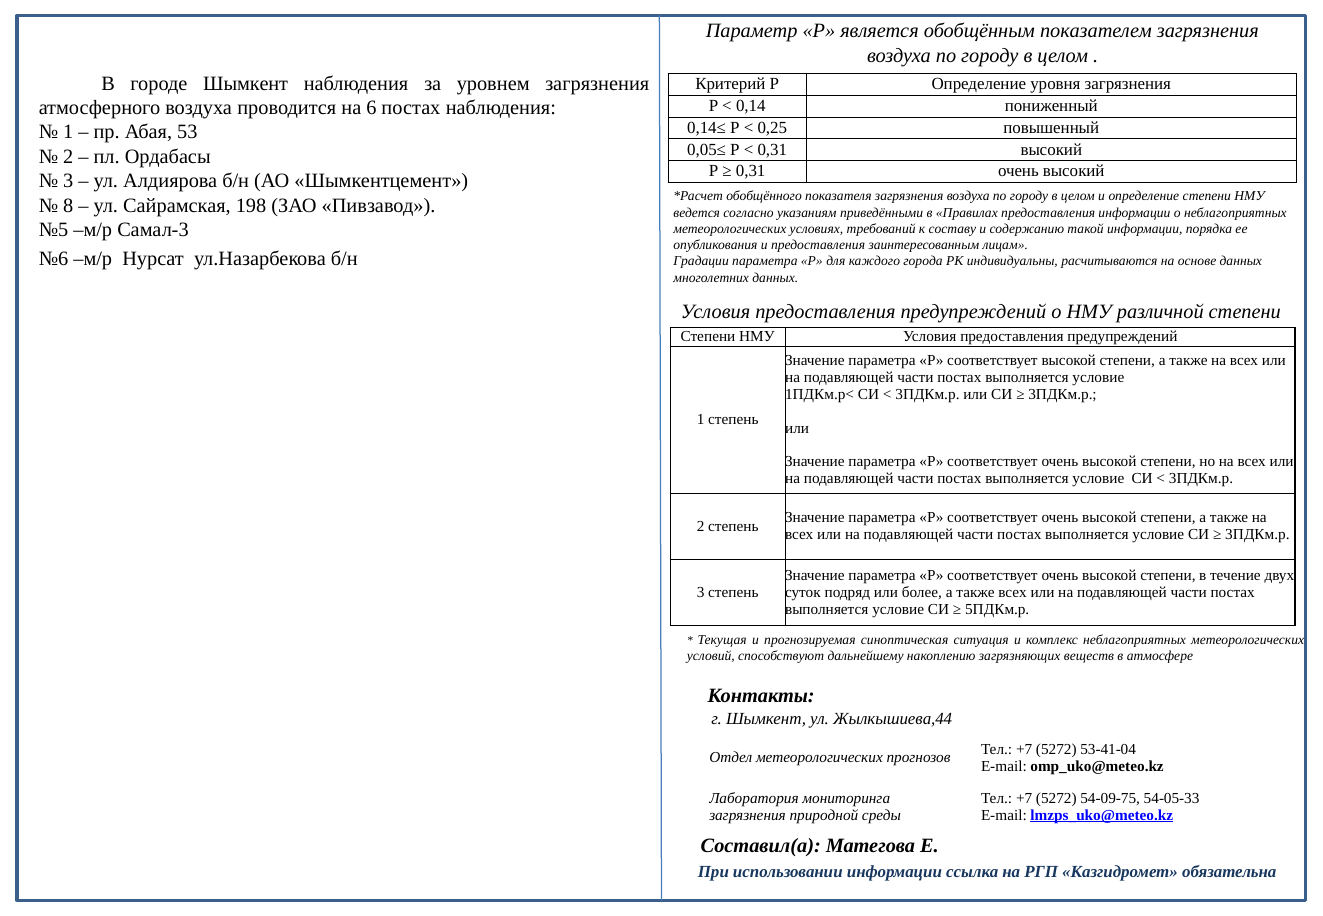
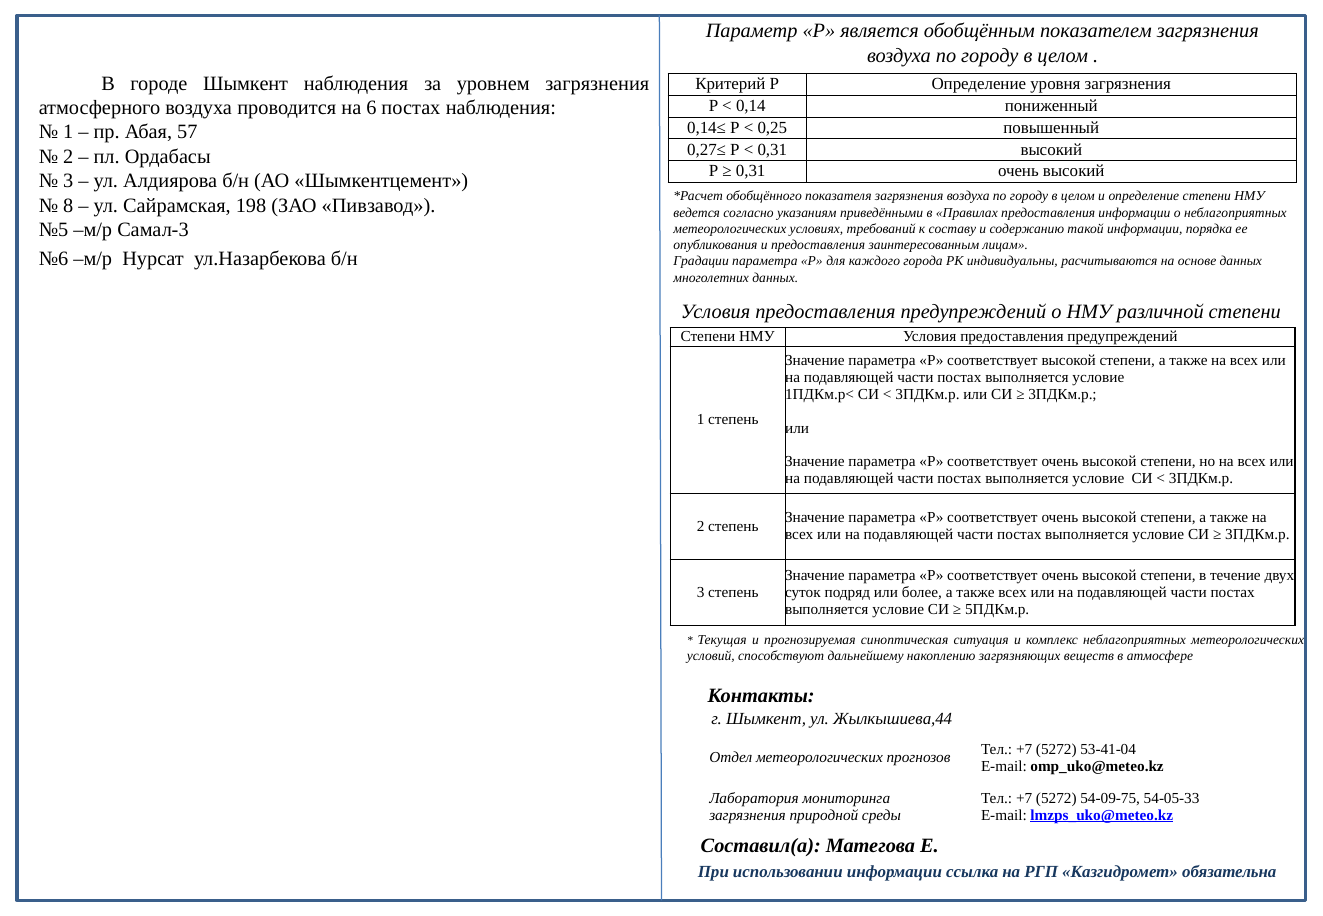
53: 53 -> 57
0,05≤: 0,05≤ -> 0,27≤
